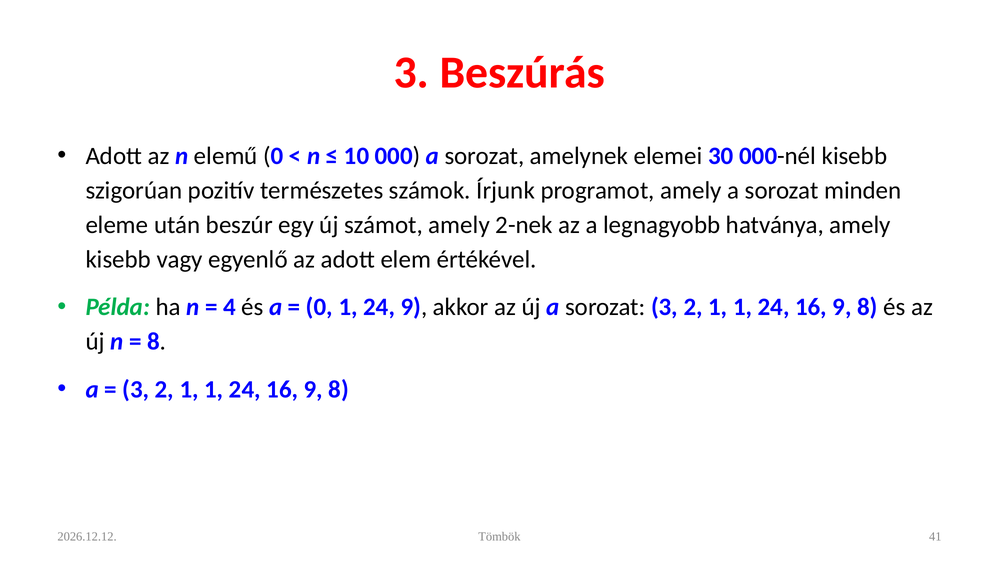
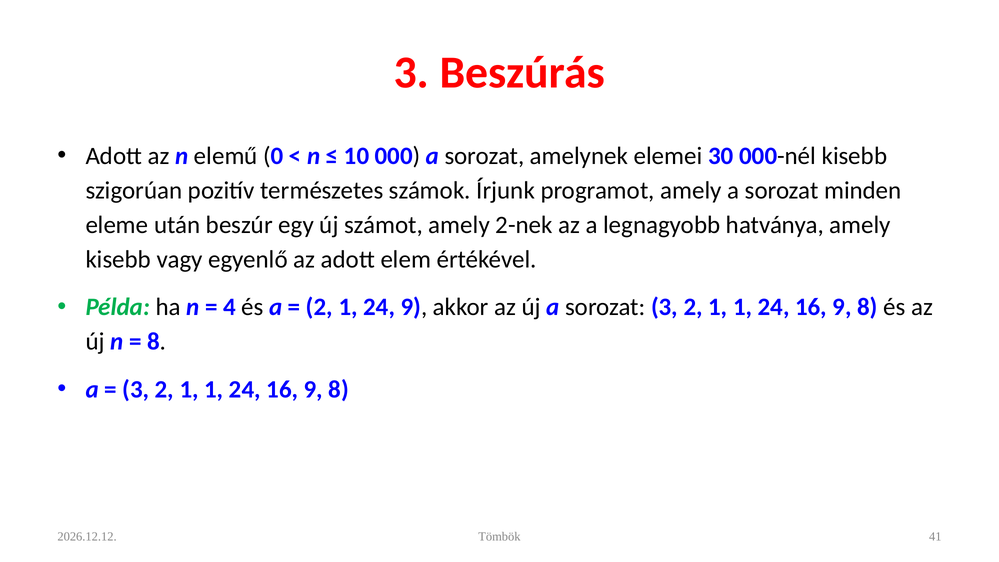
0 at (319, 307): 0 -> 2
